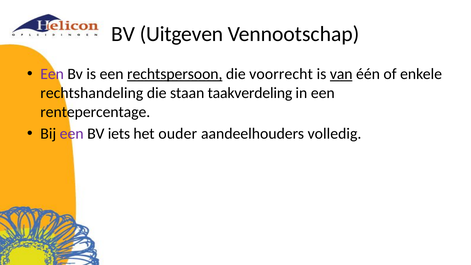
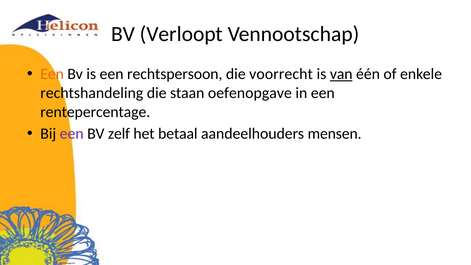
Uitgeven: Uitgeven -> Verloopt
Een at (52, 74) colour: purple -> orange
rechtspersoon underline: present -> none
taakverdeling: taakverdeling -> oefenopgave
iets: iets -> zelf
ouder: ouder -> betaal
volledig: volledig -> mensen
